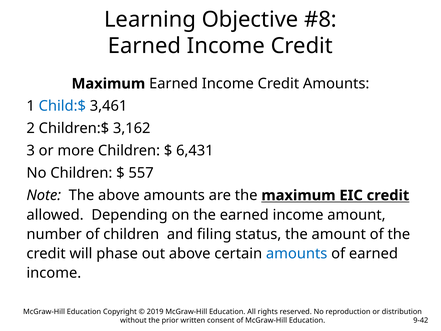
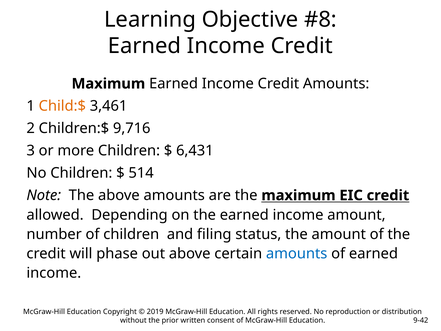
Child:$ colour: blue -> orange
3,162: 3,162 -> 9,716
557: 557 -> 514
